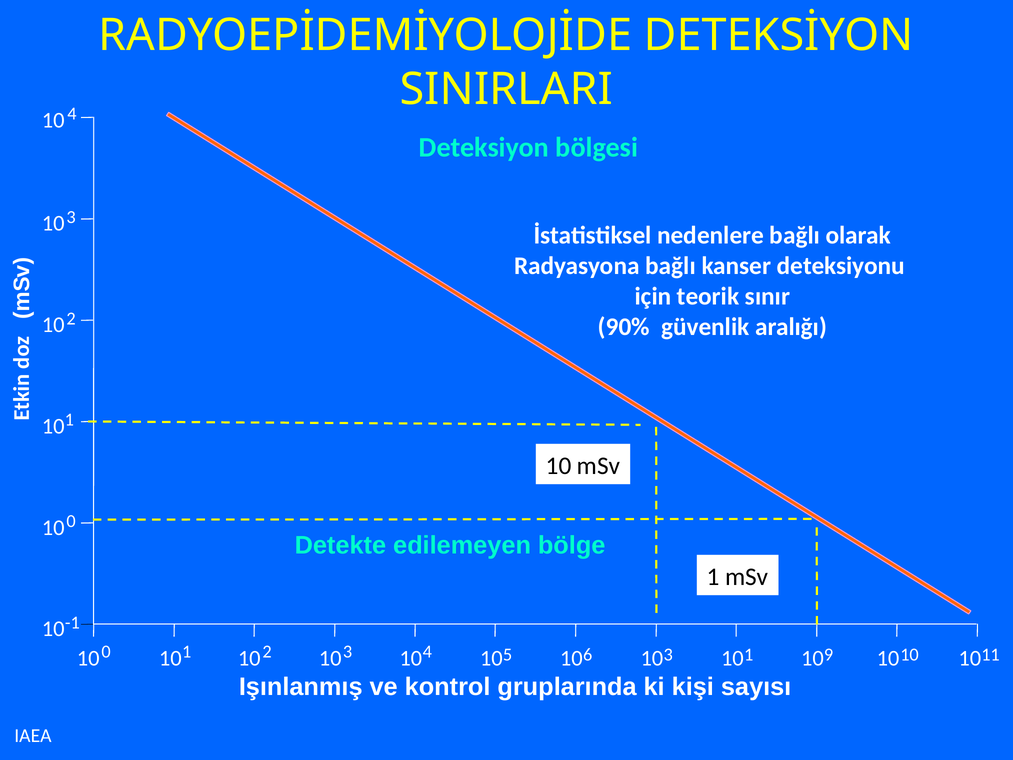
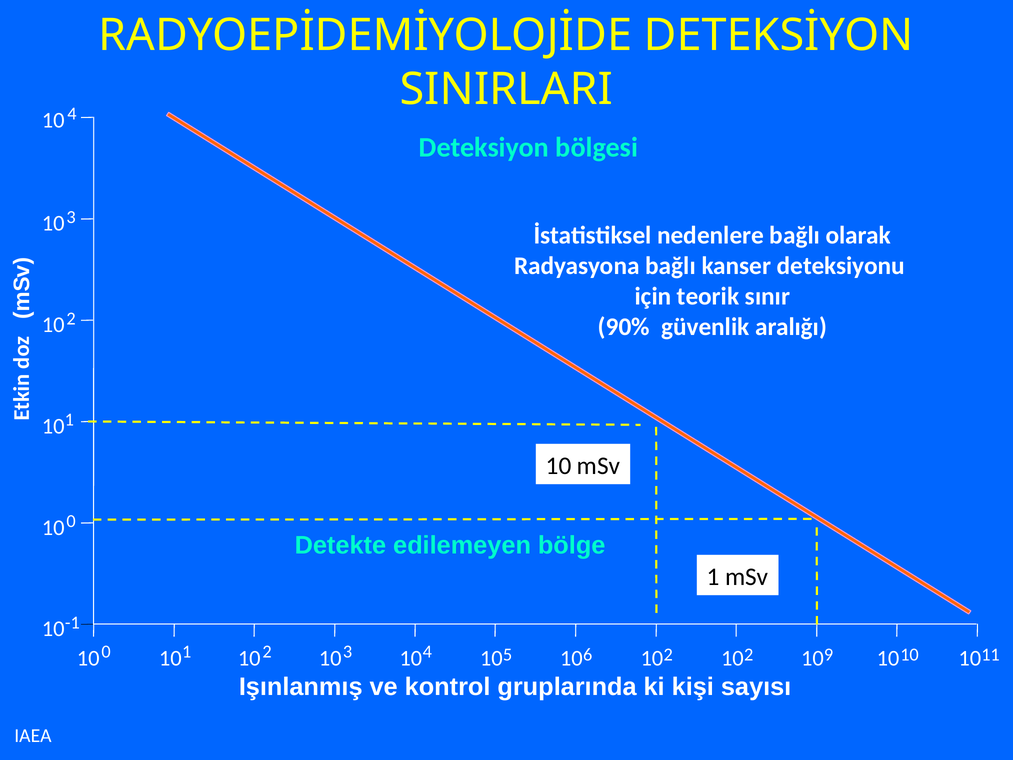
3 at (668, 655): 3 -> 2
1 at (749, 655): 1 -> 2
